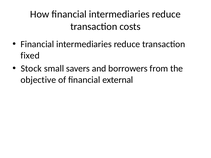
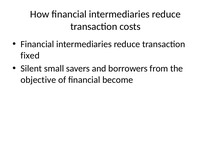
Stock: Stock -> Silent
external: external -> become
